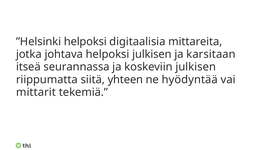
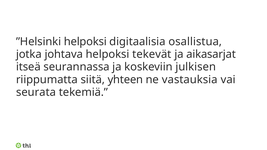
mittareita: mittareita -> osallistua
helpoksi julkisen: julkisen -> tekevät
karsitaan: karsitaan -> aikasarjat
hyödyntää: hyödyntää -> vastauksia
mittarit: mittarit -> seurata
